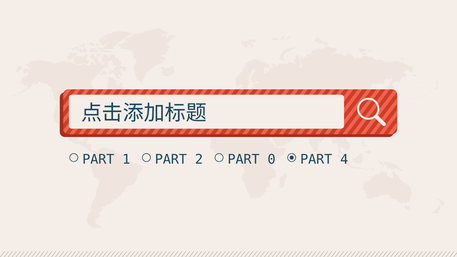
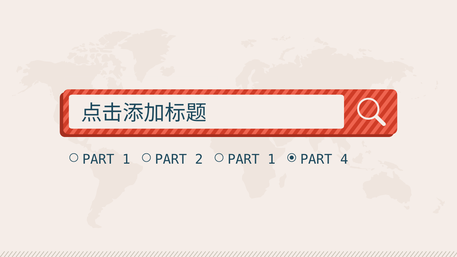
2 PART 0: 0 -> 1
